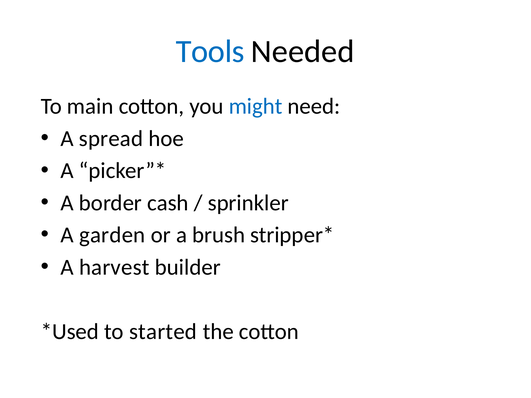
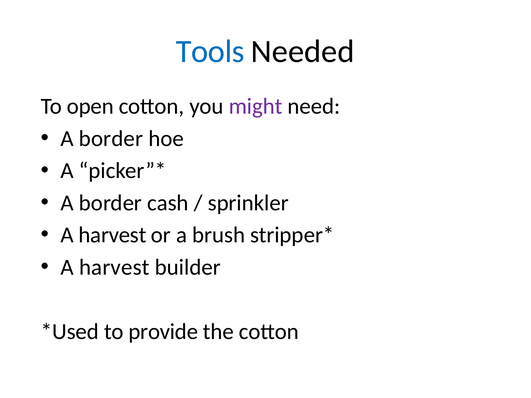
main: main -> open
might colour: blue -> purple
spread at (111, 139): spread -> border
garden at (112, 235): garden -> harvest
started: started -> provide
